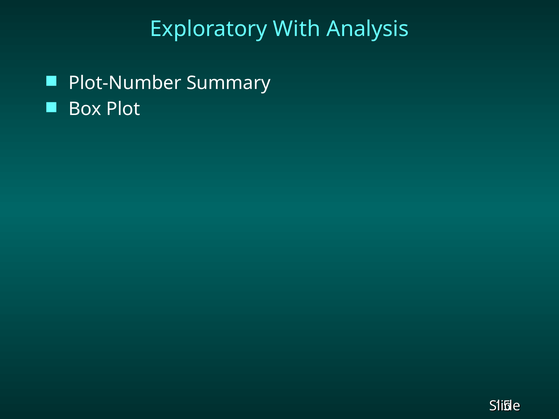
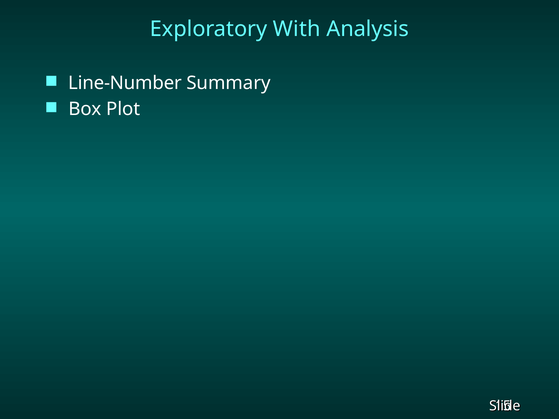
Plot-Number: Plot-Number -> Line-Number
